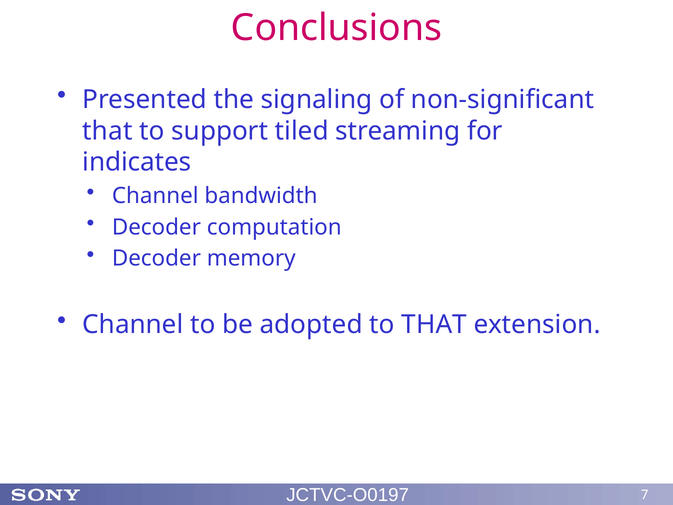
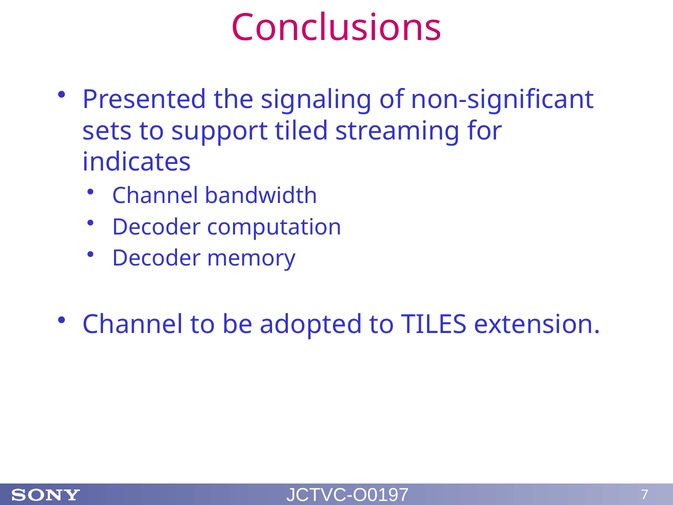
that at (107, 131): that -> sets
to THAT: THAT -> TILES
